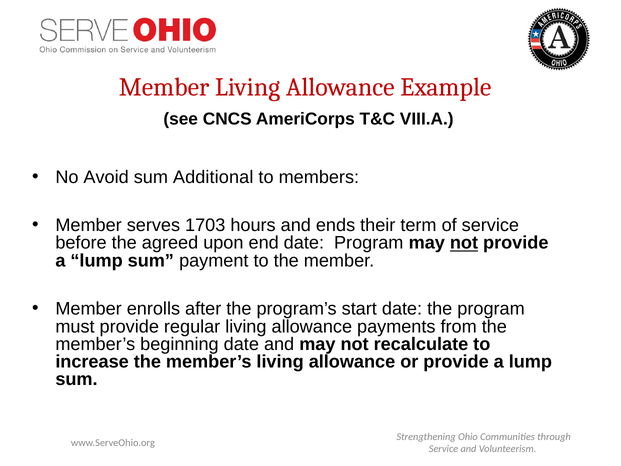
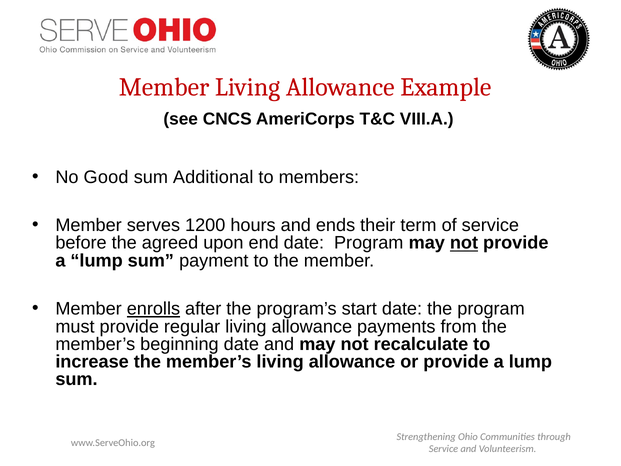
Avoid: Avoid -> Good
1703: 1703 -> 1200
enrolls underline: none -> present
